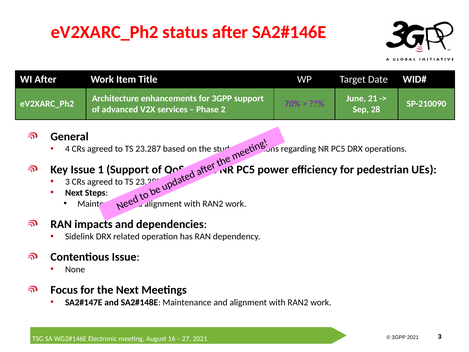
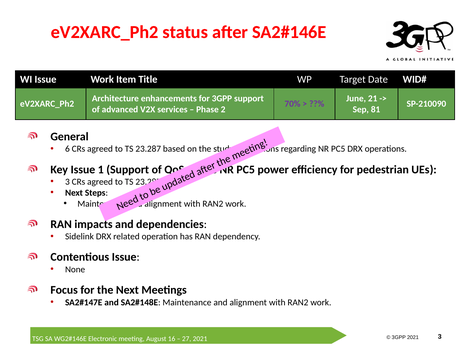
WI After: After -> Issue
28: 28 -> 81
4: 4 -> 6
